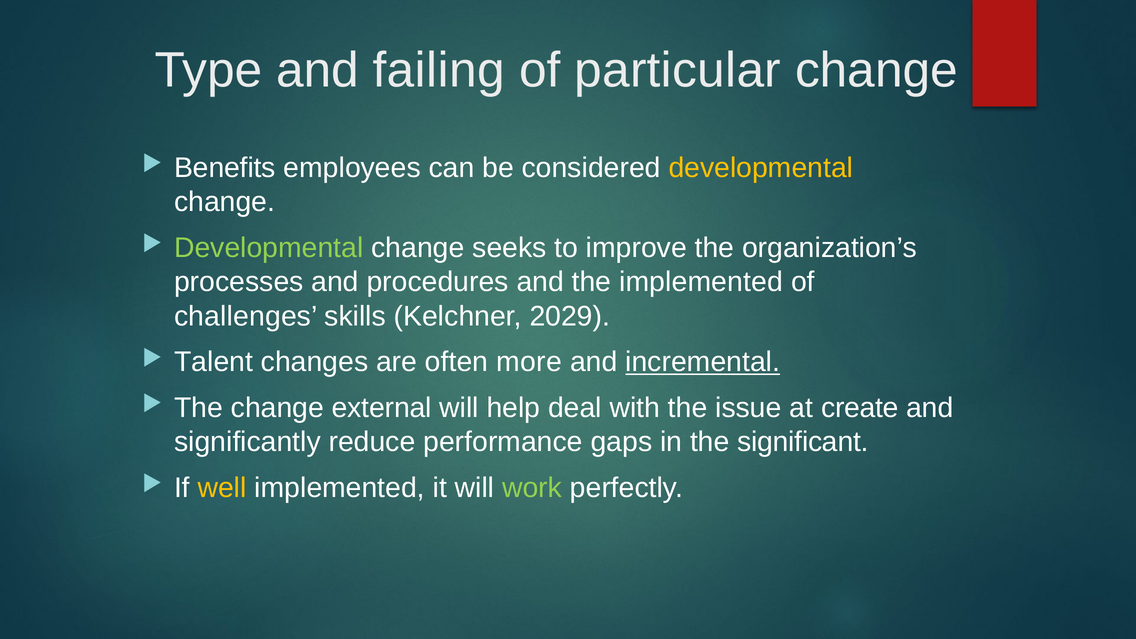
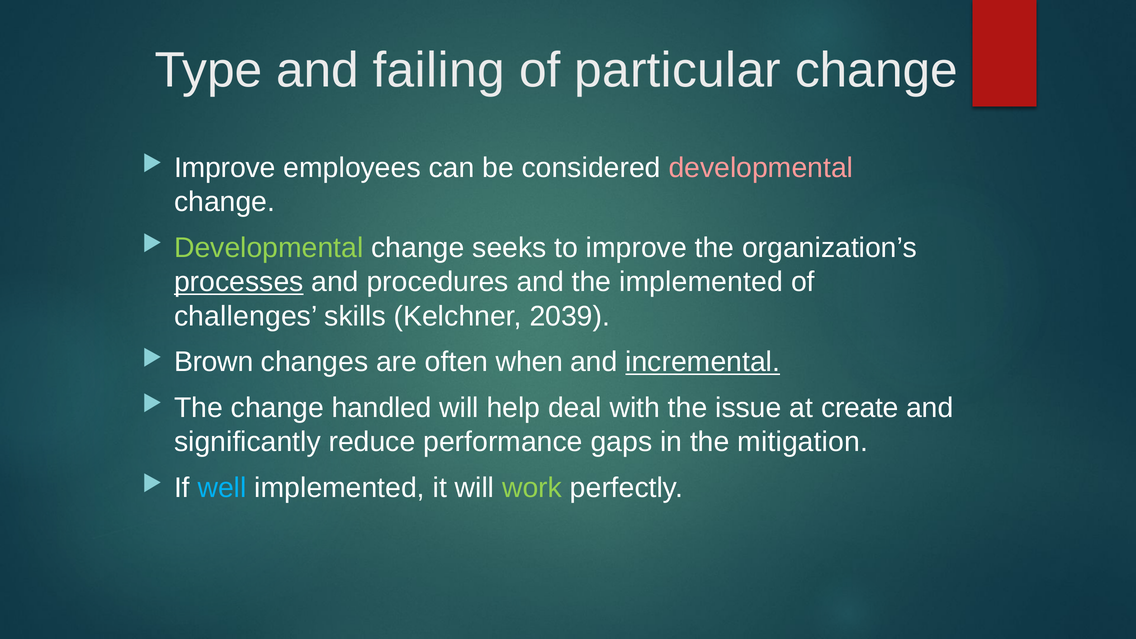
Benefits at (225, 168): Benefits -> Improve
developmental at (761, 168) colour: yellow -> pink
processes underline: none -> present
2029: 2029 -> 2039
Talent: Talent -> Brown
more: more -> when
external: external -> handled
significant: significant -> mitigation
well colour: yellow -> light blue
